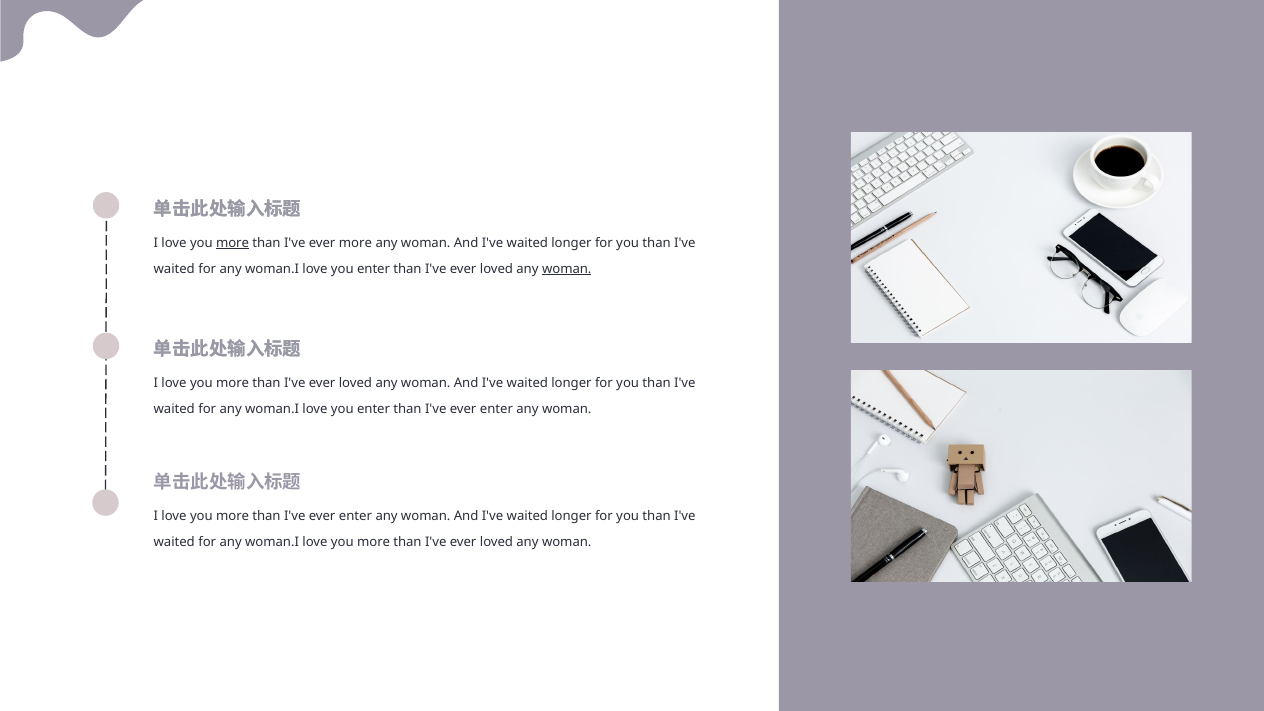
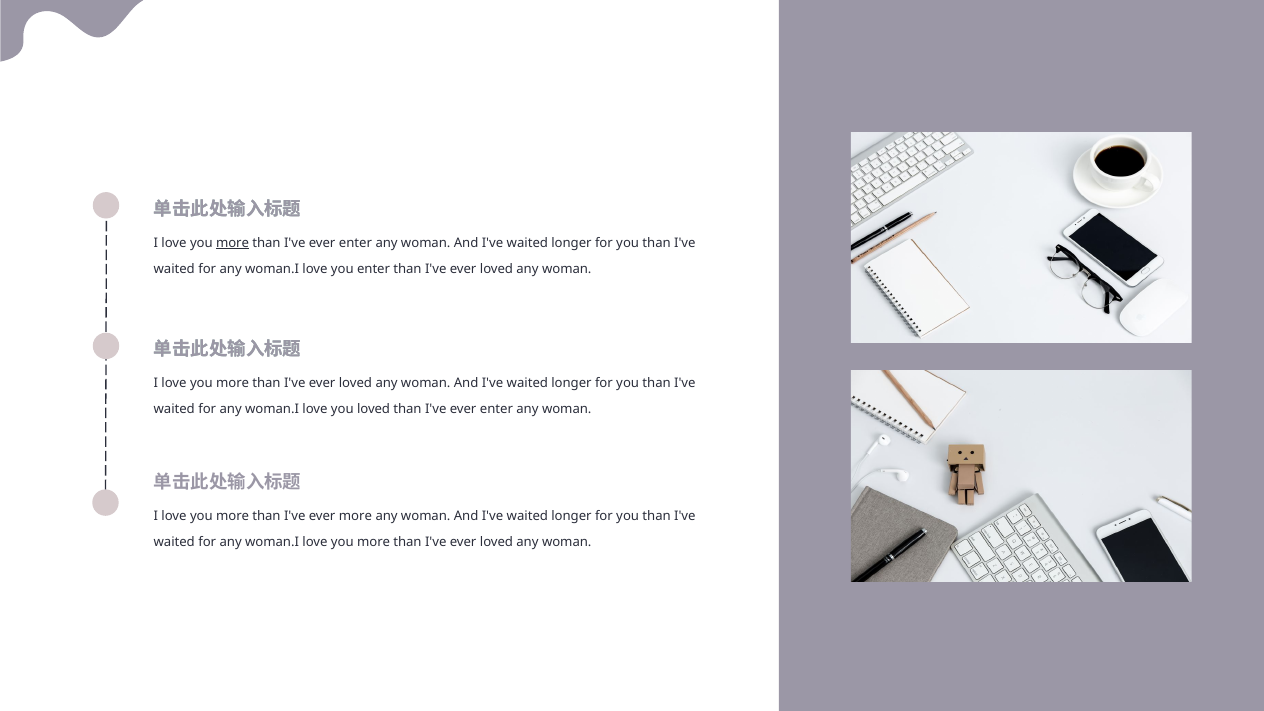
more at (355, 243): more -> enter
woman at (567, 269) underline: present -> none
enter at (374, 410): enter -> loved
enter at (355, 516): enter -> more
